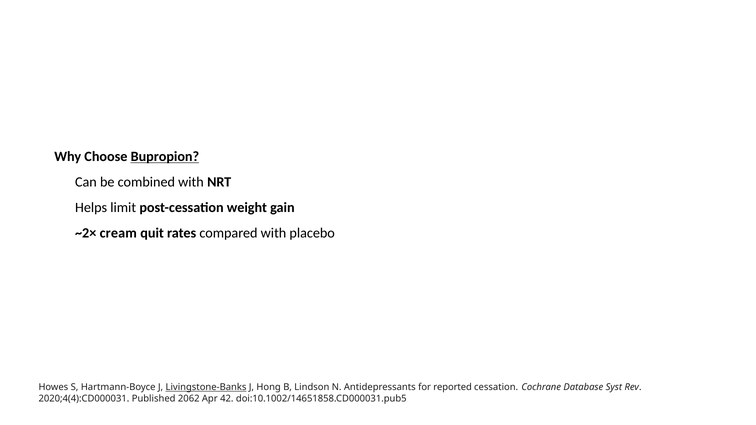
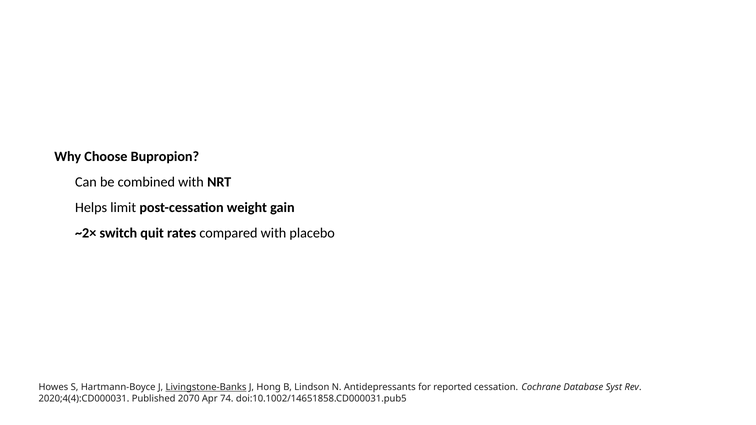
Bupropion underline: present -> none
cream: cream -> switch
2062: 2062 -> 2070
42: 42 -> 74
